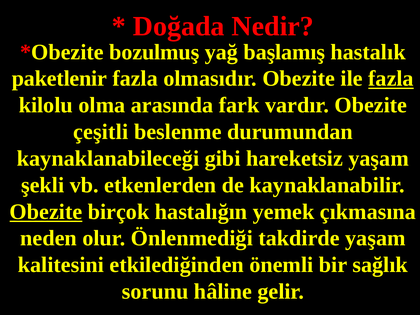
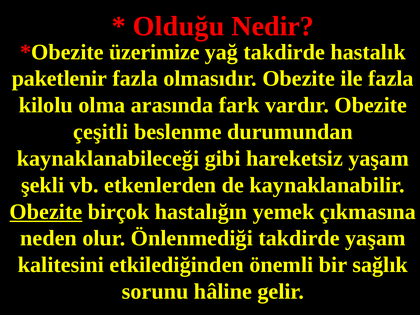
Doğada: Doğada -> Olduğu
bozulmuş: bozulmuş -> üzerimize
yağ başlamış: başlamış -> takdirde
fazla at (391, 79) underline: present -> none
